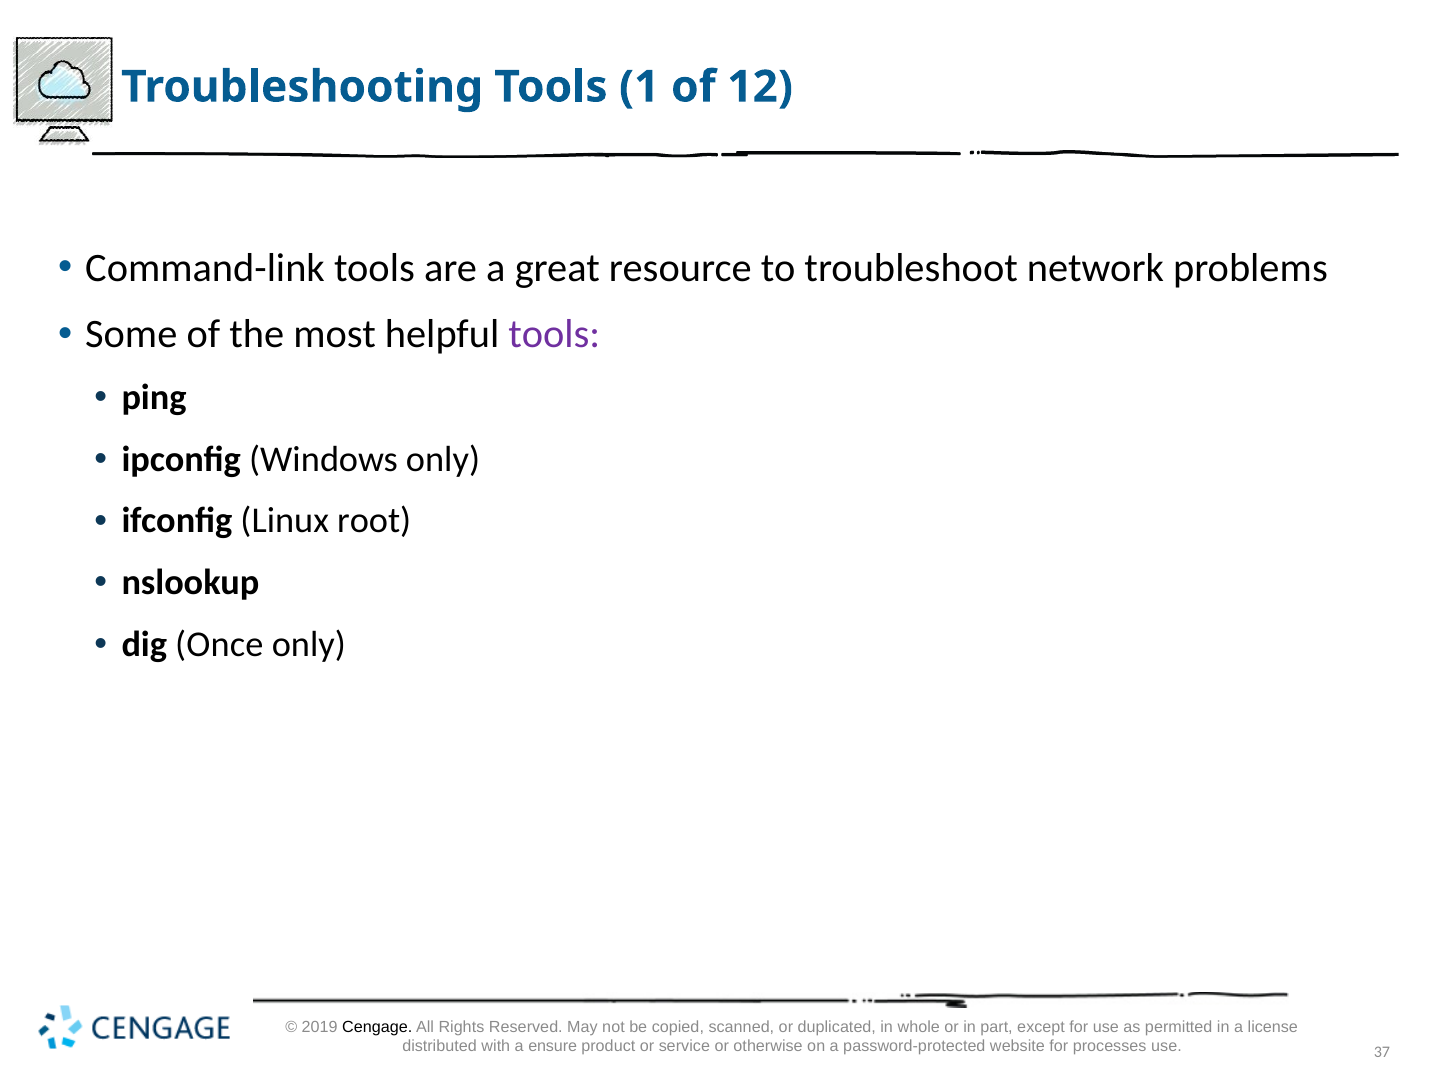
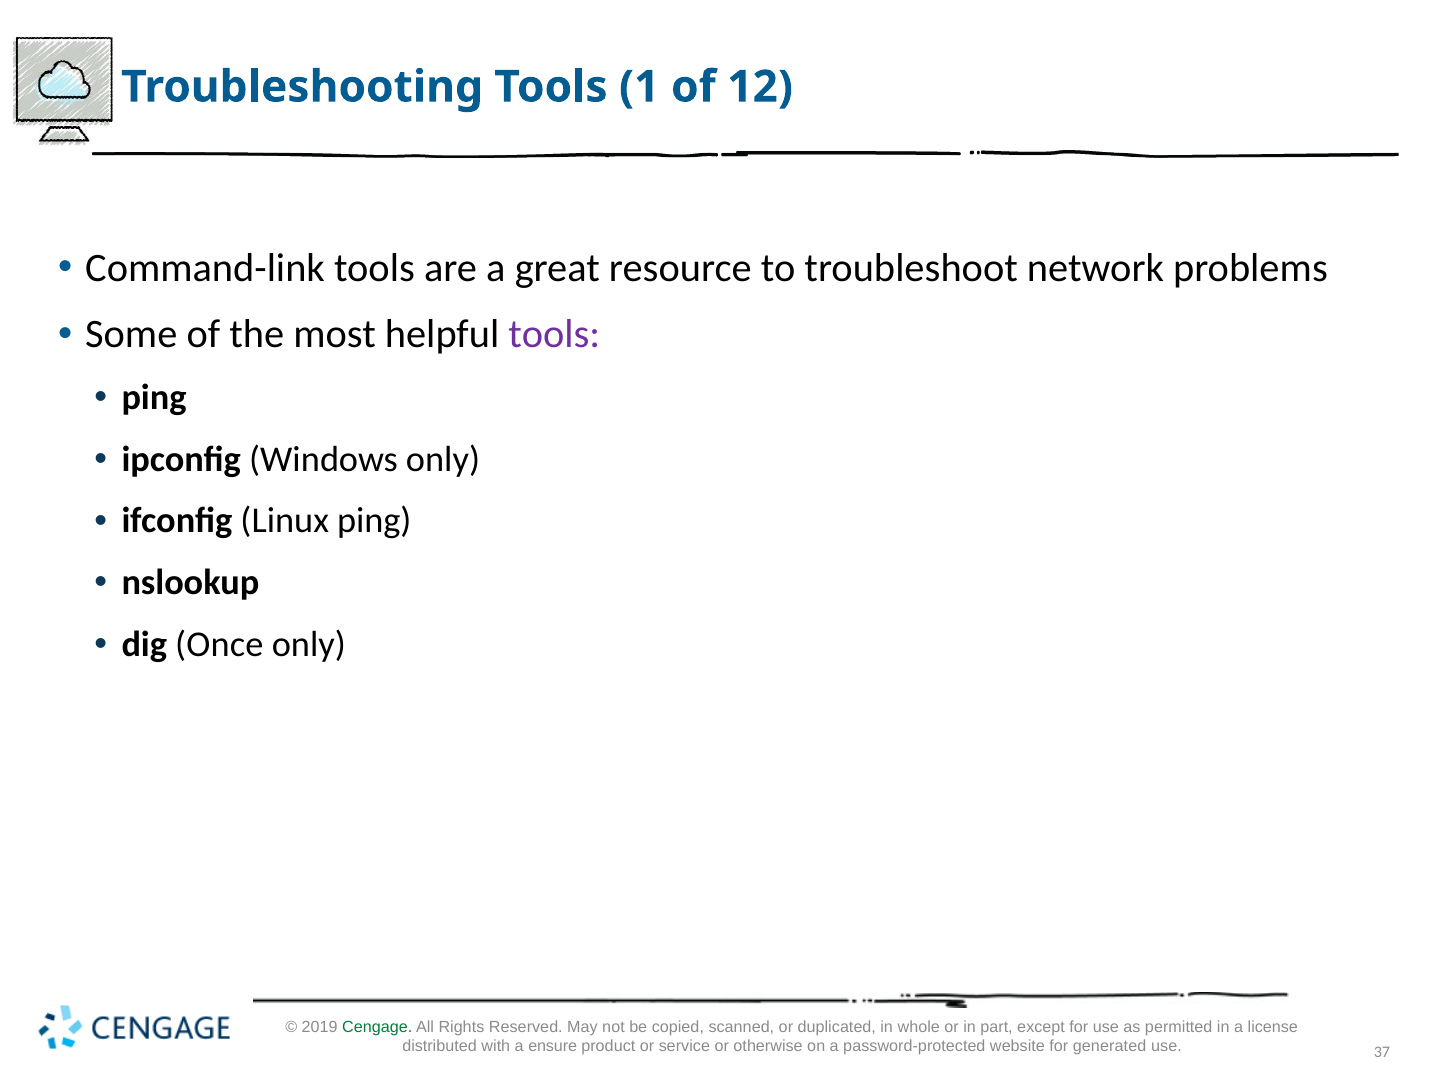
Linux root: root -> ping
Cengage colour: black -> green
processes: processes -> generated
